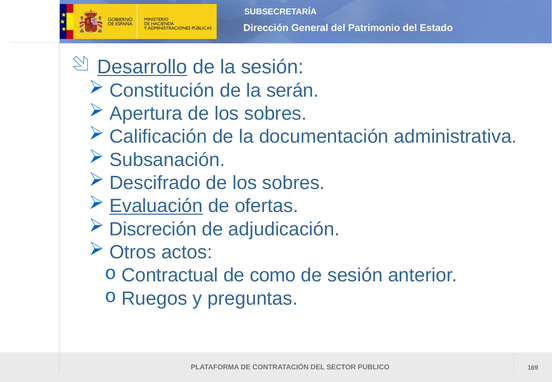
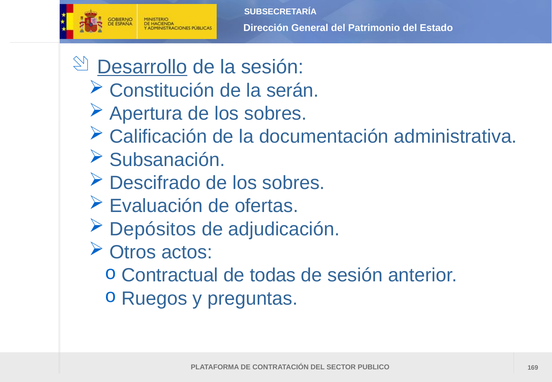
Evaluación underline: present -> none
Discreción: Discreción -> Depósitos
como: como -> todas
